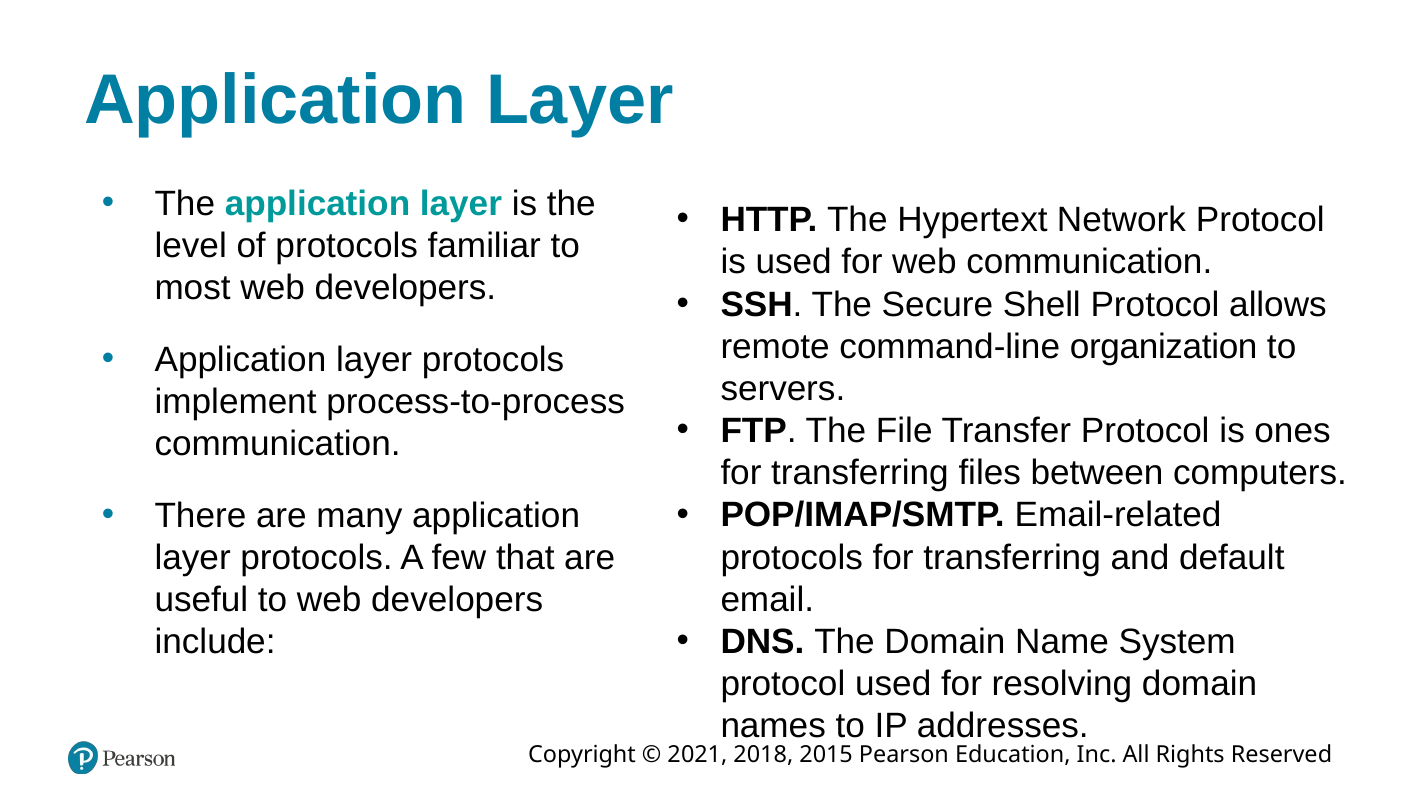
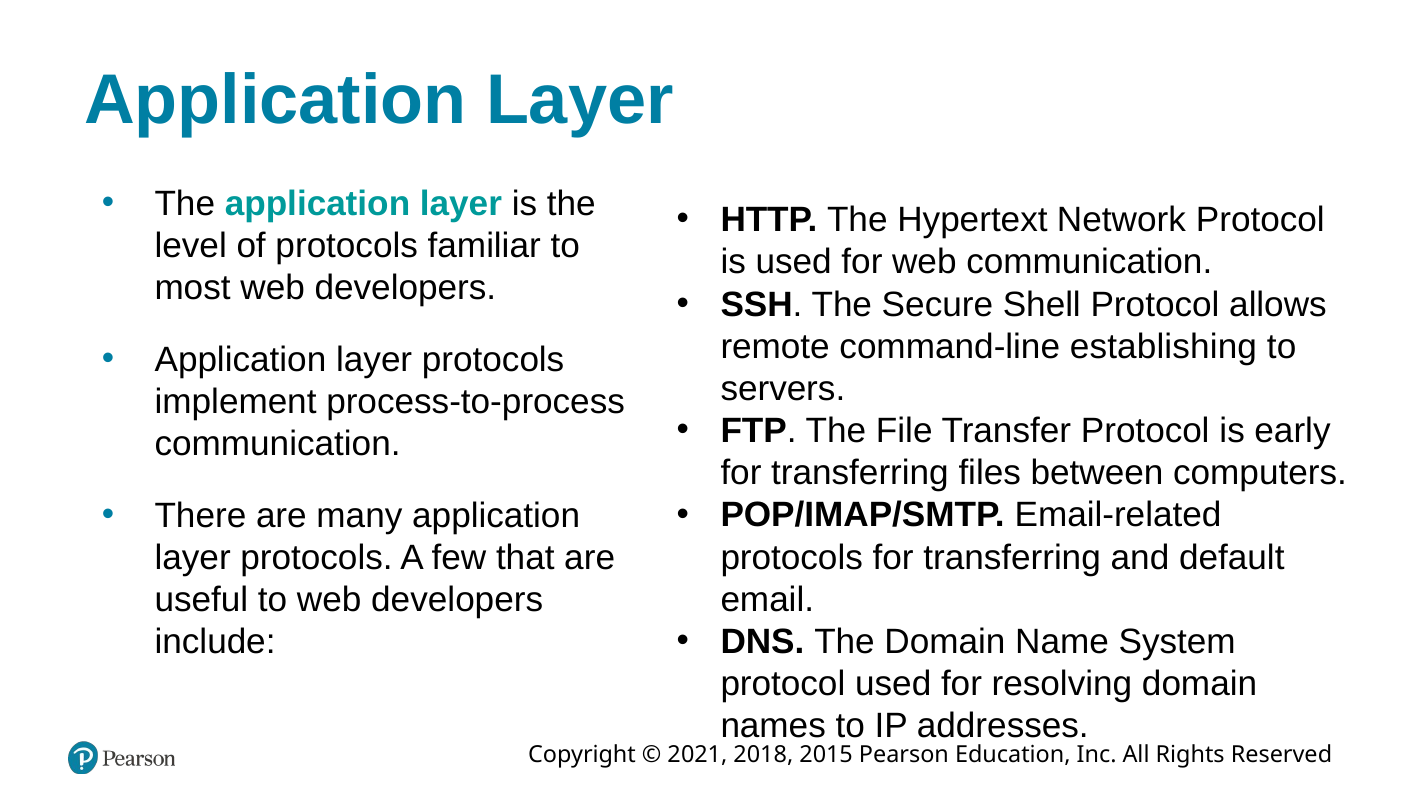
organization: organization -> establishing
ones: ones -> early
